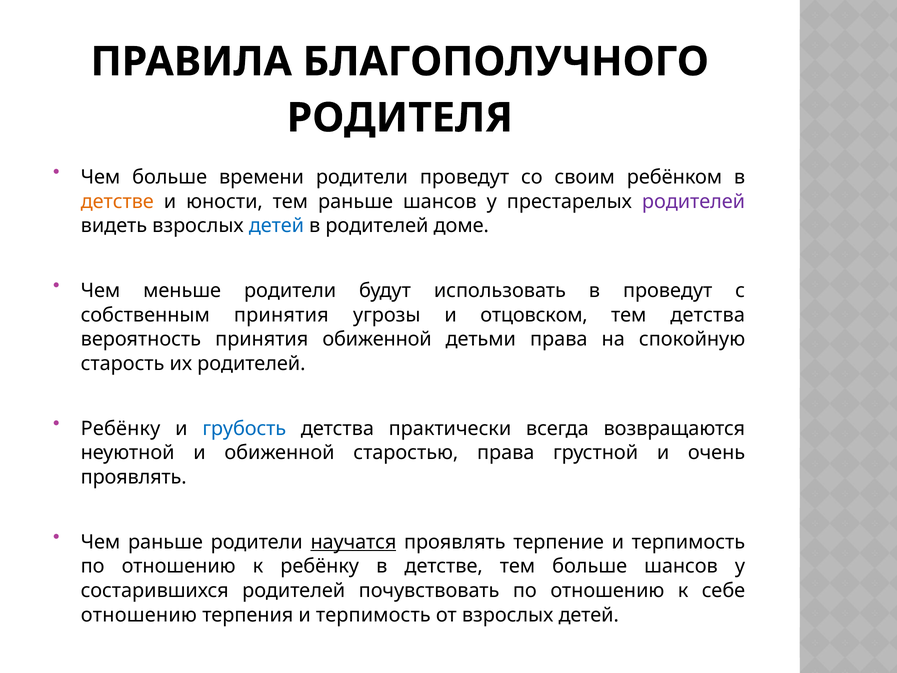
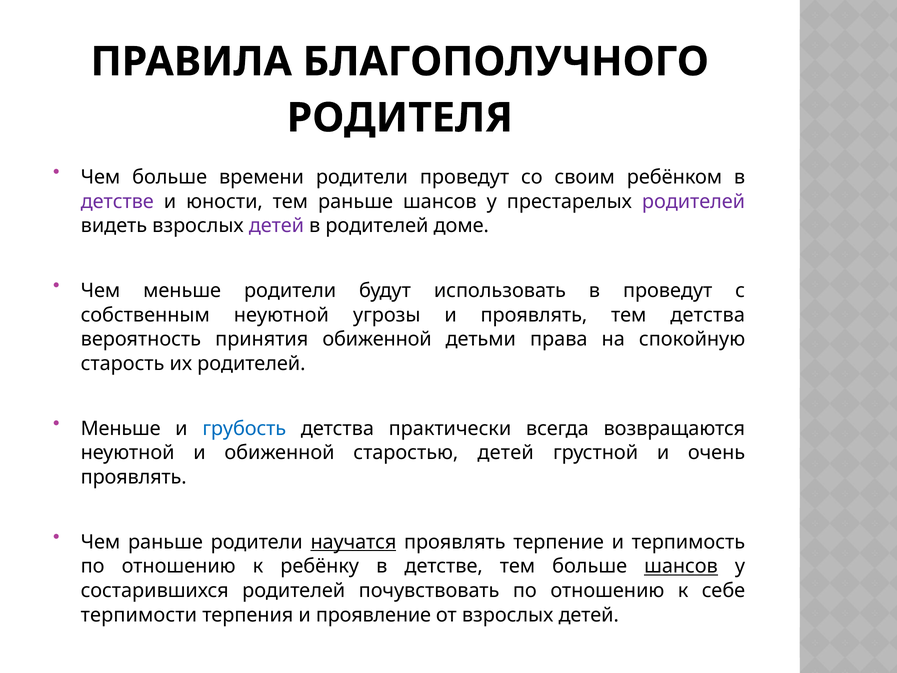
детстве at (117, 201) colour: orange -> purple
детей at (276, 226) colour: blue -> purple
собственным принятия: принятия -> неуютной
и отцовском: отцовском -> проявлять
Ребёнку at (121, 428): Ребёнку -> Меньше
старостью права: права -> детей
шансов at (681, 566) underline: none -> present
отношению at (139, 615): отношению -> терпимости
терпения и терпимость: терпимость -> проявление
